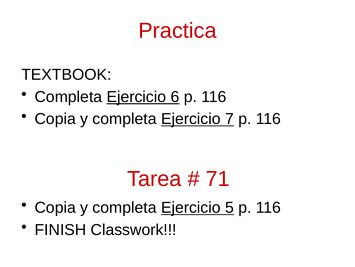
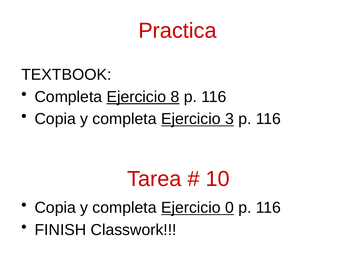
6: 6 -> 8
7: 7 -> 3
71: 71 -> 10
5: 5 -> 0
